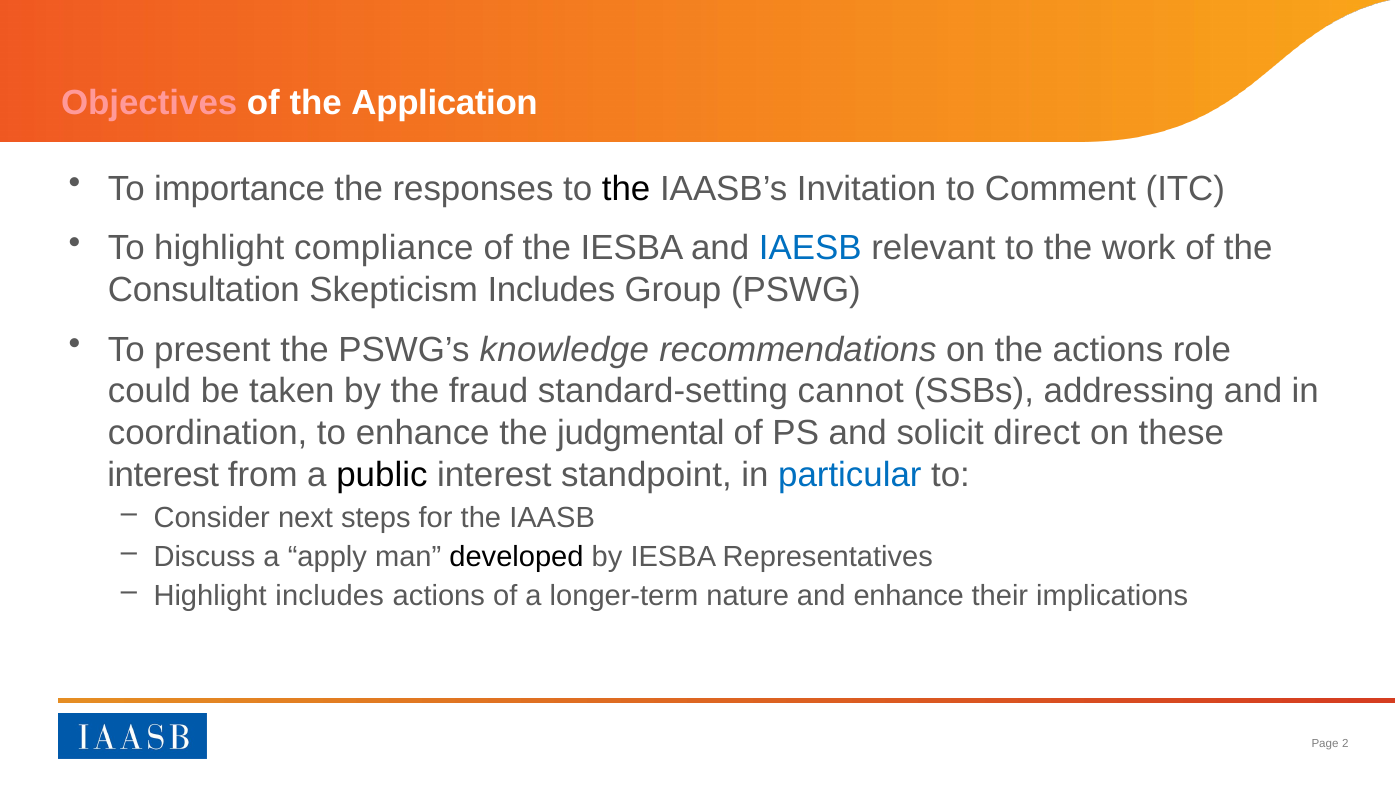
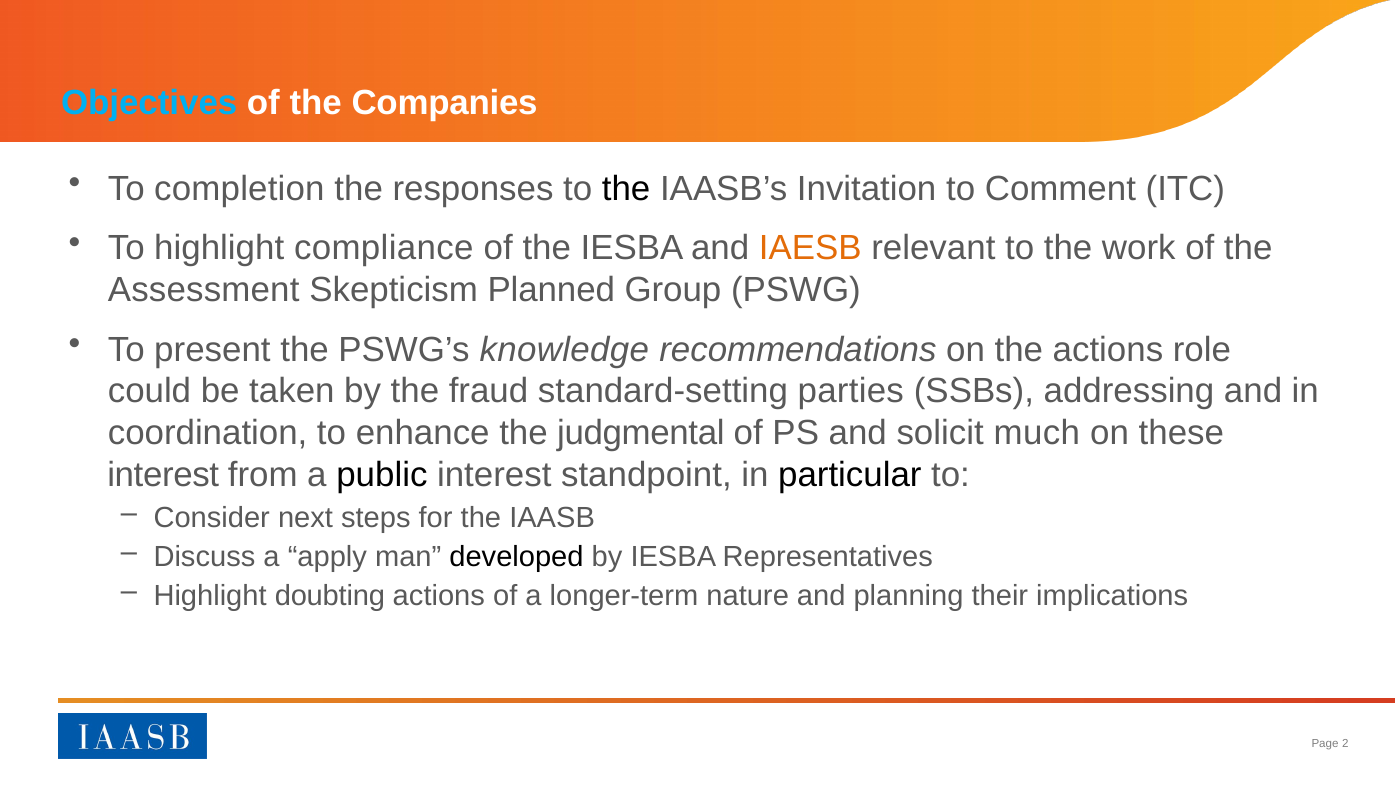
Objectives colour: pink -> light blue
Application: Application -> Companies
importance: importance -> completion
IAESB colour: blue -> orange
Consultation: Consultation -> Assessment
Skepticism Includes: Includes -> Planned
cannot: cannot -> parties
direct: direct -> much
particular colour: blue -> black
Highlight includes: includes -> doubting
and enhance: enhance -> planning
